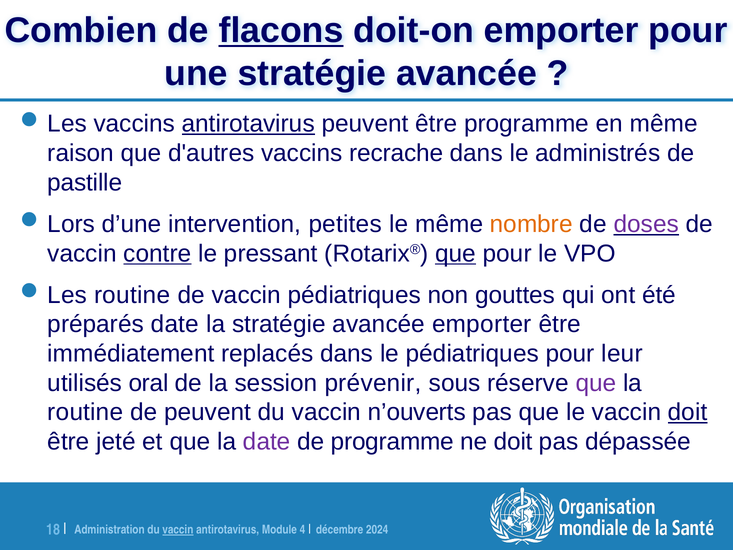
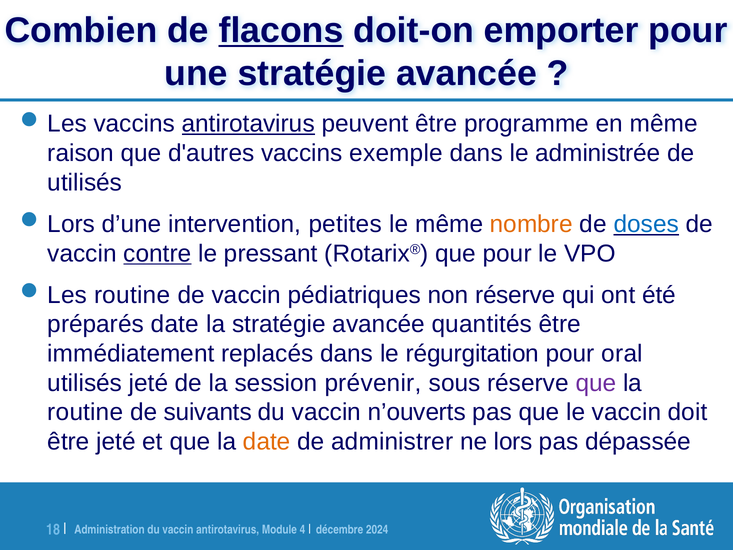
recrache: recrache -> exemple
administrés: administrés -> administrée
pastille at (85, 183): pastille -> utilisés
doses colour: purple -> blue
que at (456, 253) underline: present -> none
non gouttes: gouttes -> réserve
avancée emporter: emporter -> quantités
le pédiatriques: pédiatriques -> régurgitation
leur: leur -> oral
utilisés oral: oral -> jeté
de peuvent: peuvent -> suivants
doit at (688, 412) underline: present -> none
date at (267, 441) colour: purple -> orange
de programme: programme -> administrer
ne doit: doit -> lors
vaccin at (178, 529) underline: present -> none
